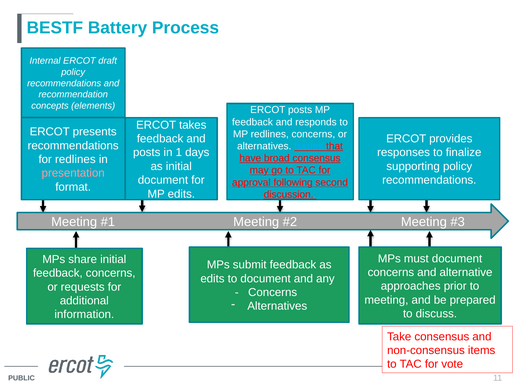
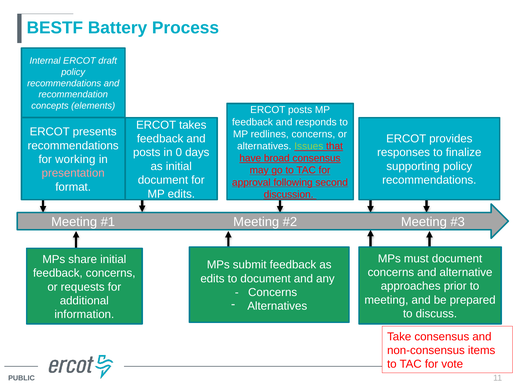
Issues colour: light blue -> light green
1: 1 -> 0
for redlines: redlines -> working
